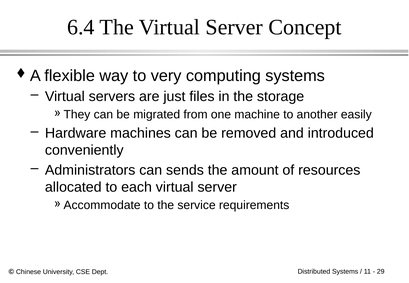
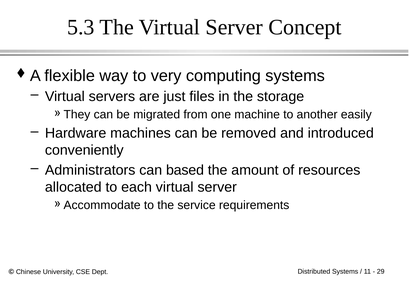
6.4: 6.4 -> 5.3
sends: sends -> based
